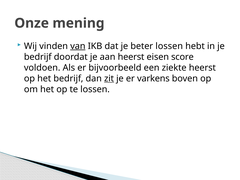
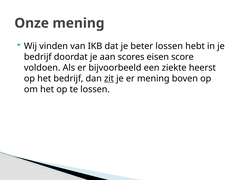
van underline: present -> none
aan heerst: heerst -> scores
er varkens: varkens -> mening
